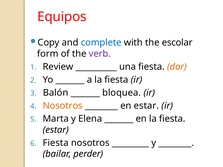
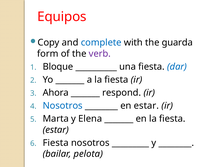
escolar: escolar -> guarda
Review: Review -> Bloque
dar colour: orange -> blue
Balón: Balón -> Ahora
bloquea: bloquea -> respond
Nosotros at (63, 106) colour: orange -> blue
perder: perder -> pelota
